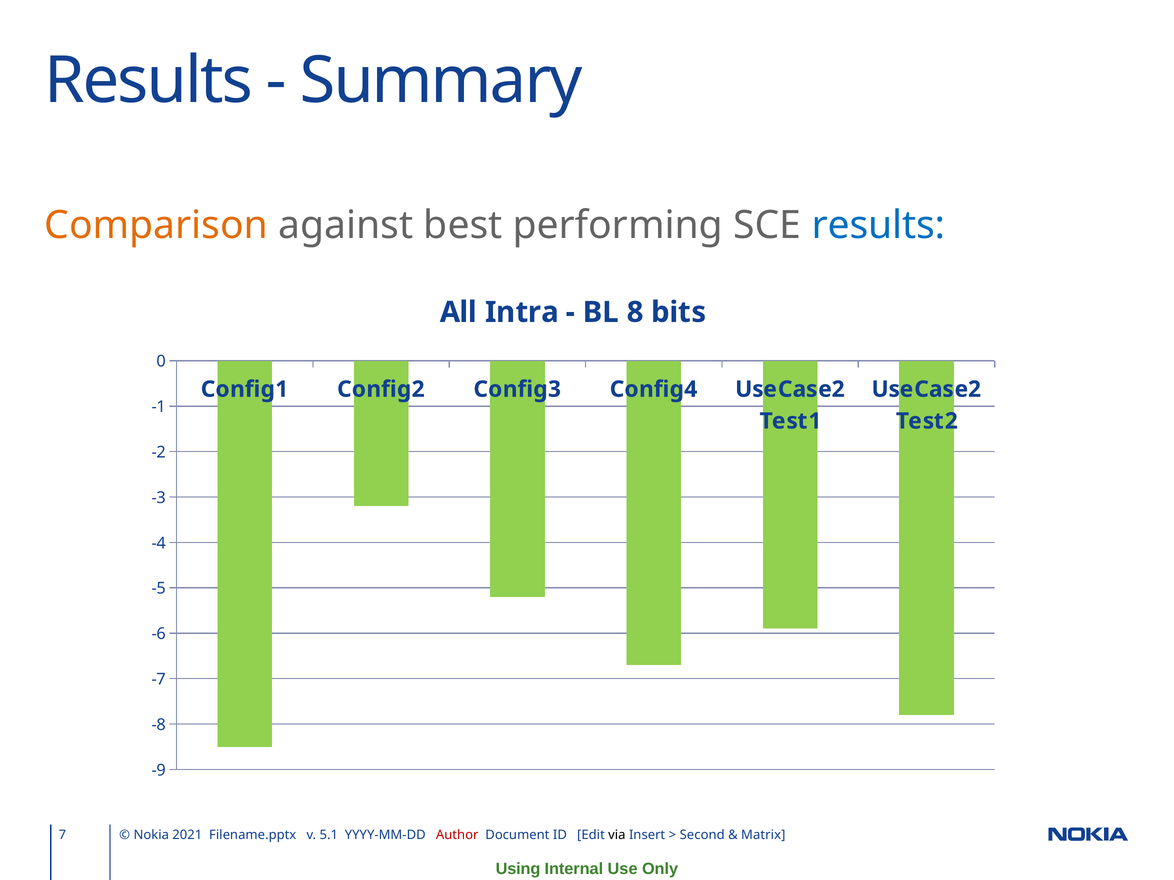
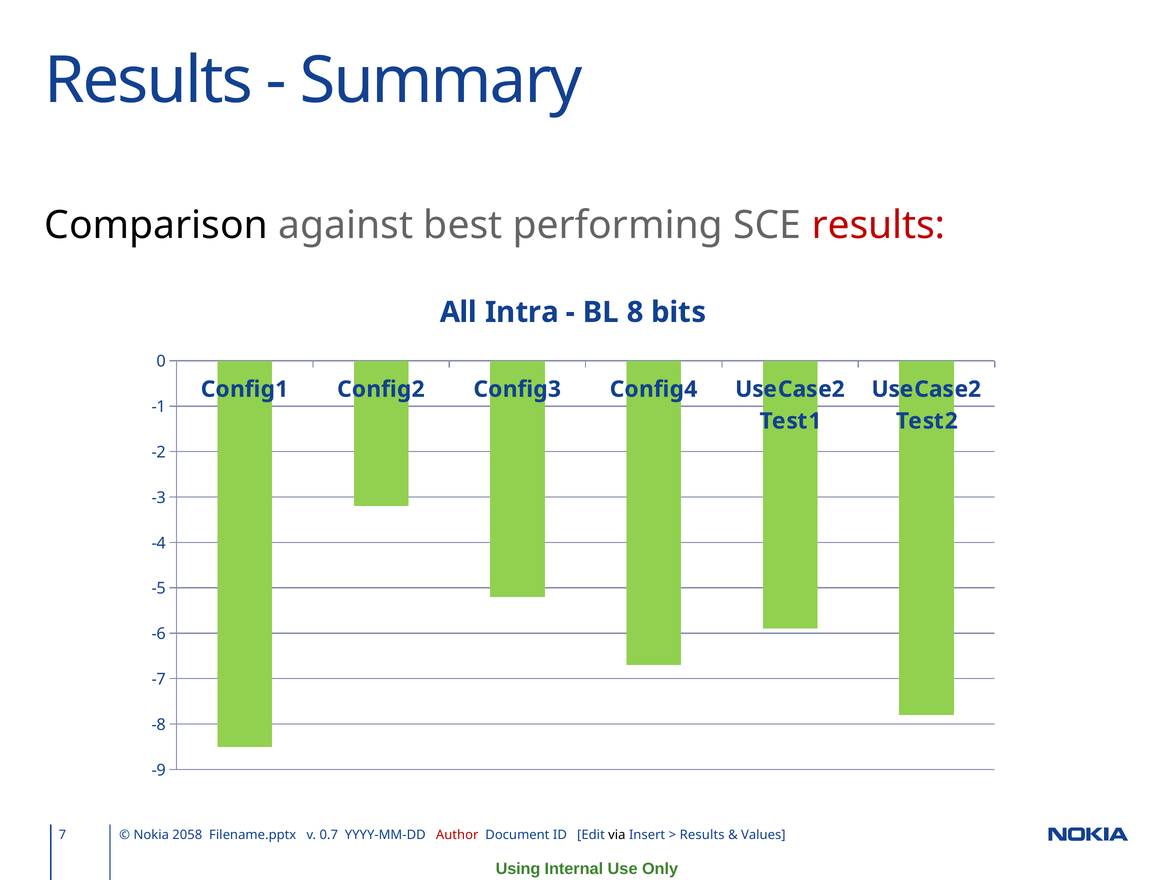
Comparison colour: orange -> black
results at (878, 226) colour: blue -> red
2021: 2021 -> 2058
5.1: 5.1 -> 0.7
Second at (702, 836): Second -> Results
Matrix: Matrix -> Values
